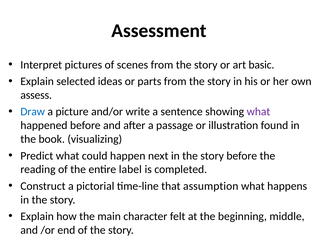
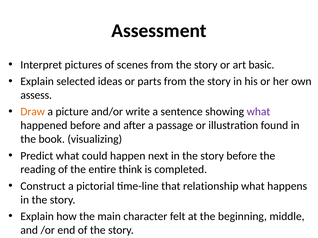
Draw colour: blue -> orange
label: label -> think
assumption: assumption -> relationship
